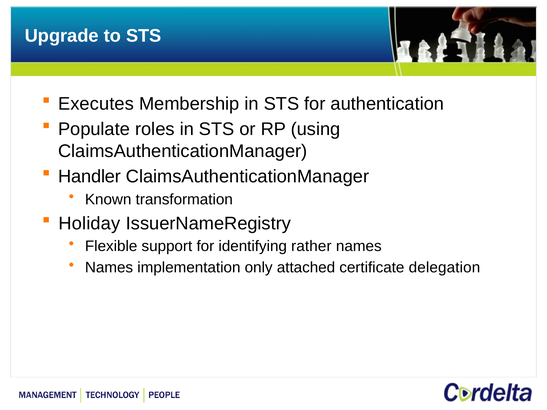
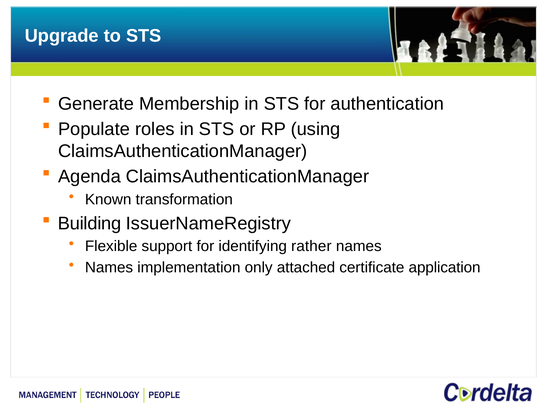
Executes: Executes -> Generate
Handler: Handler -> Agenda
Holiday: Holiday -> Building
delegation: delegation -> application
